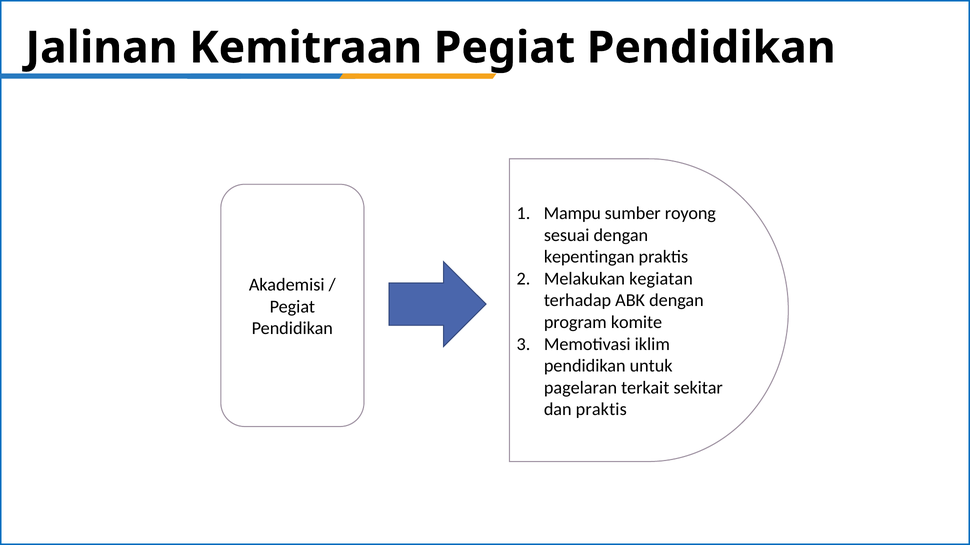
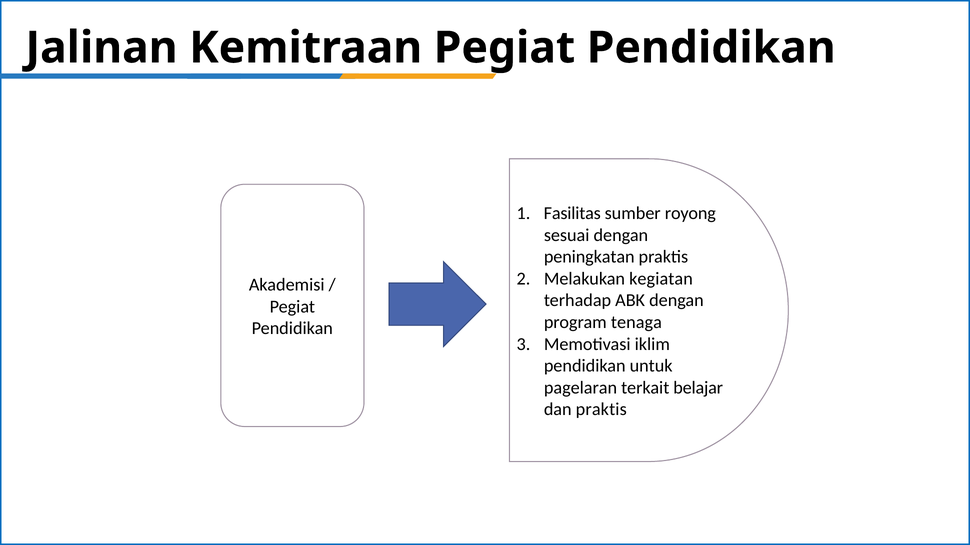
Mampu: Mampu -> Fasilitas
kepentingan: kepentingan -> peningkatan
komite: komite -> tenaga
sekitar: sekitar -> belajar
